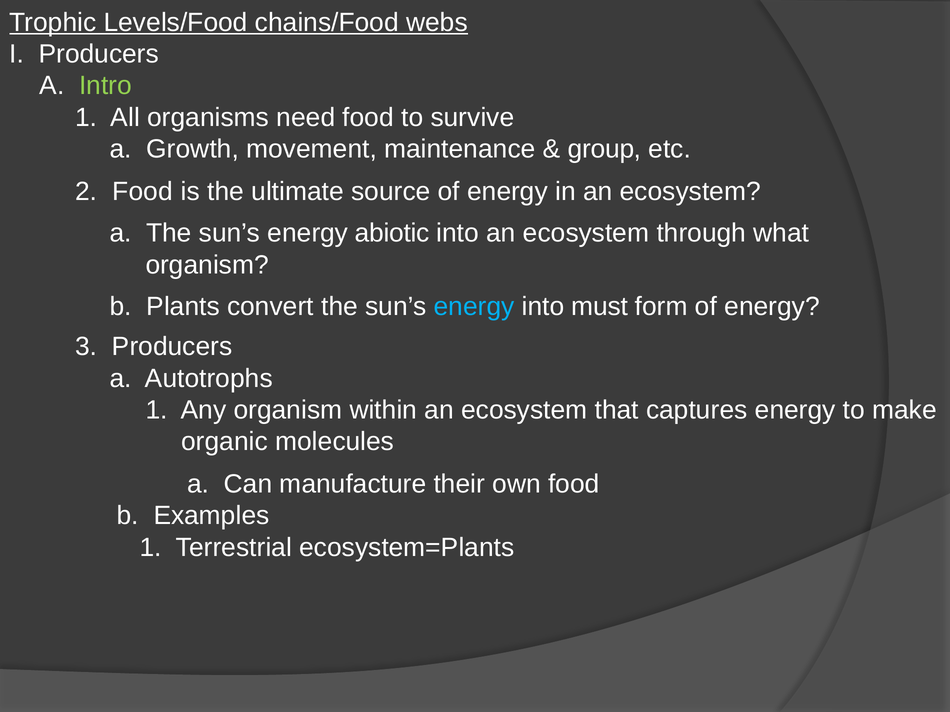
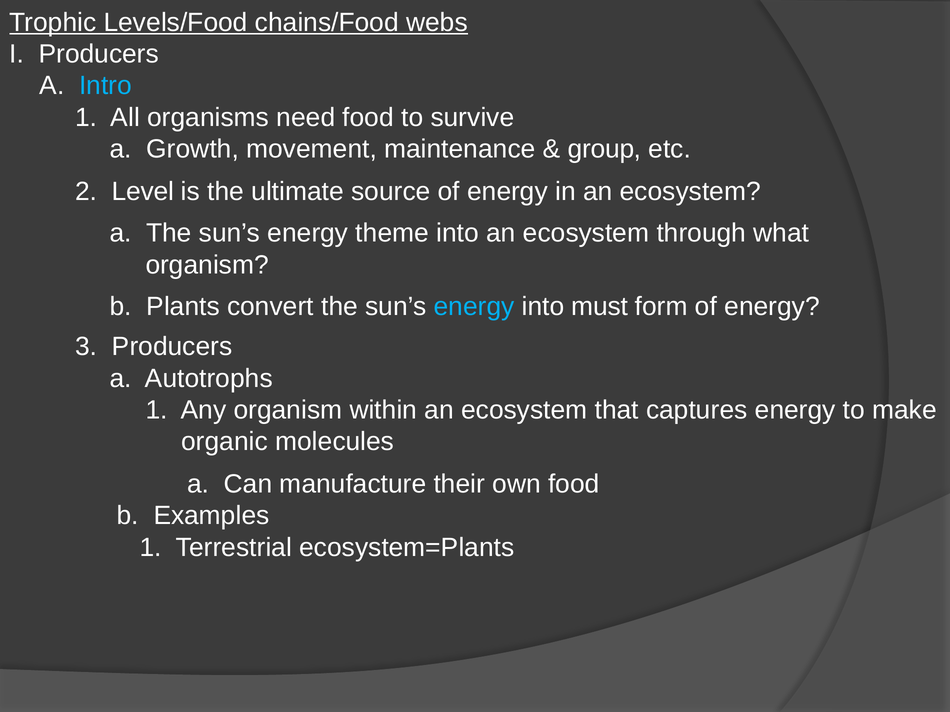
Intro colour: light green -> light blue
2 Food: Food -> Level
abiotic: abiotic -> theme
